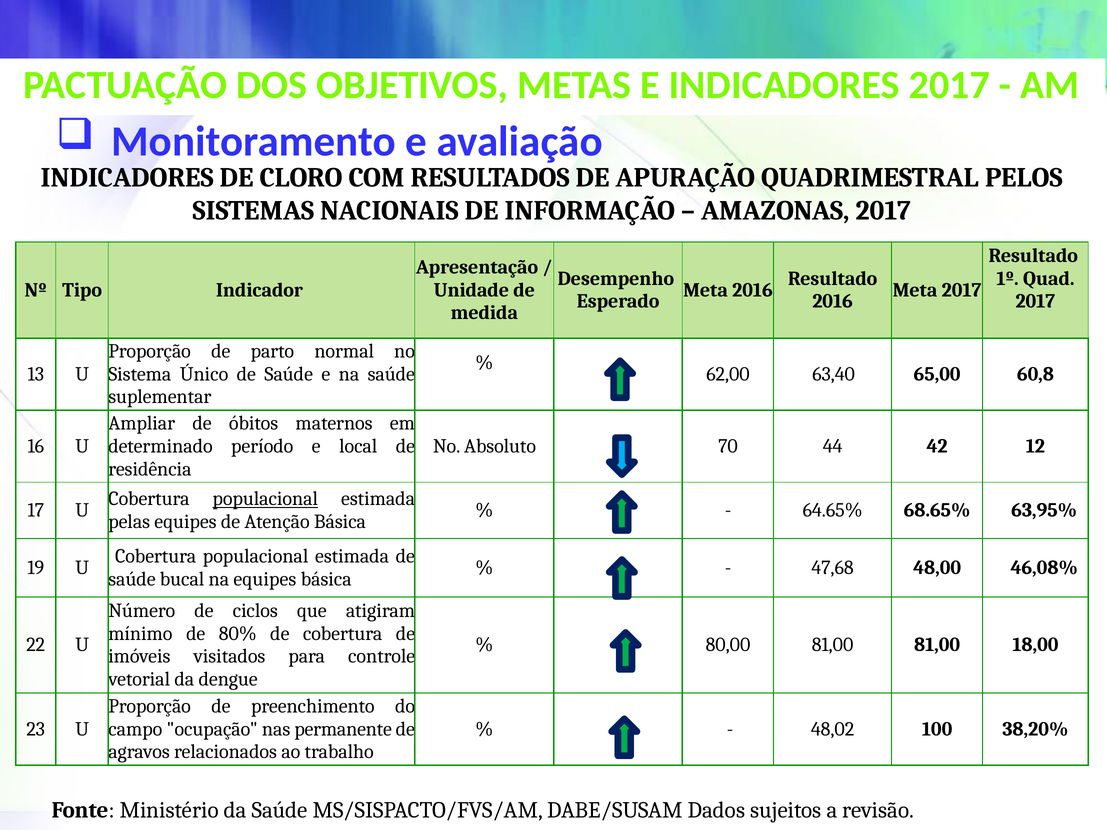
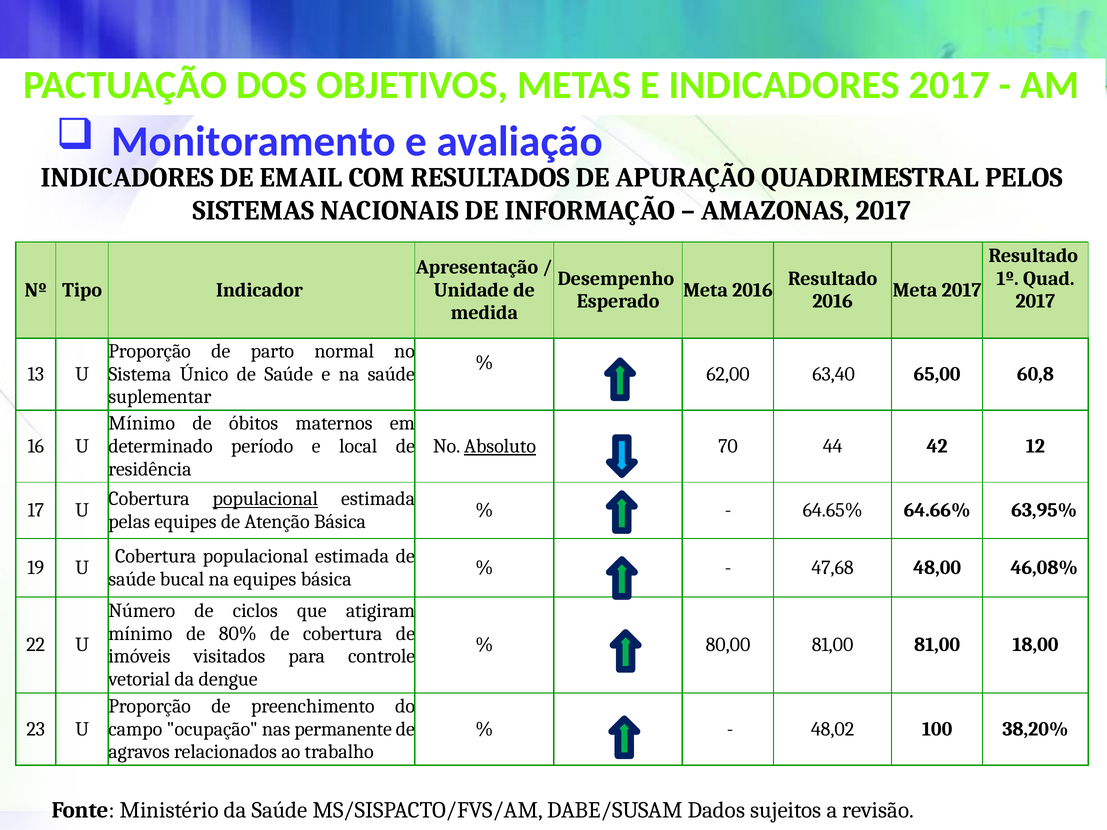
CLORO: CLORO -> EMAIL
Ampliar at (142, 423): Ampliar -> Mínimo
Absoluto underline: none -> present
68.65%: 68.65% -> 64.66%
